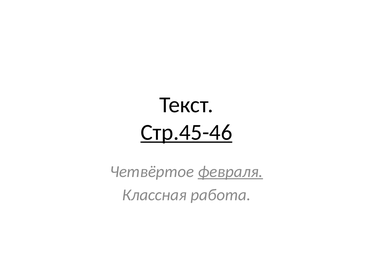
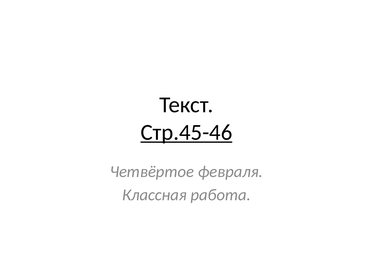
февраля underline: present -> none
